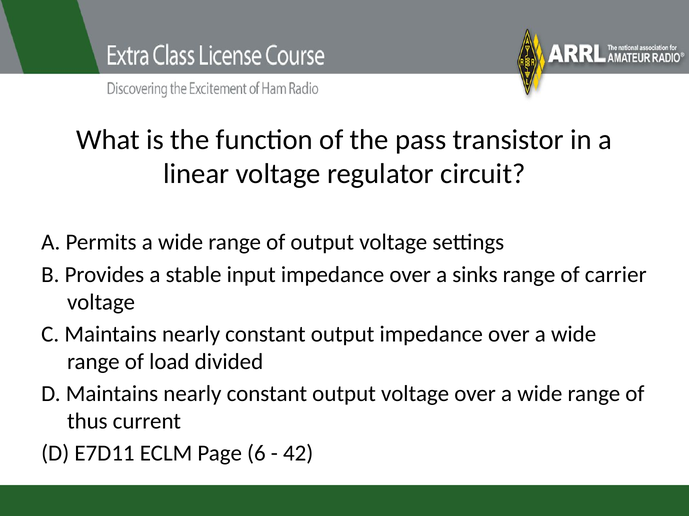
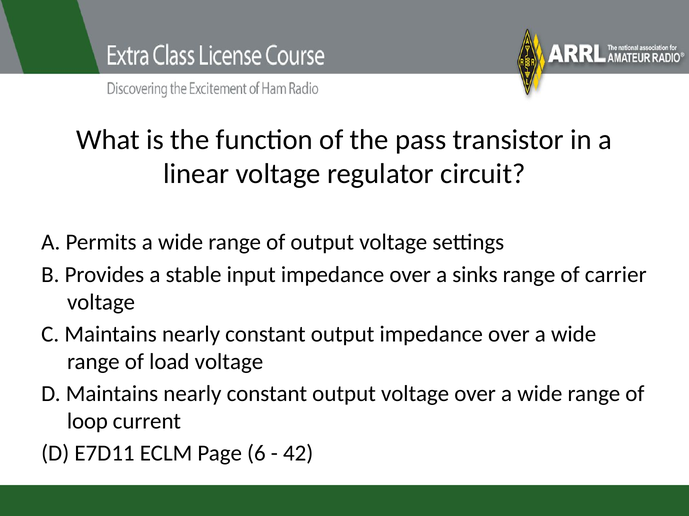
load divided: divided -> voltage
thus: thus -> loop
